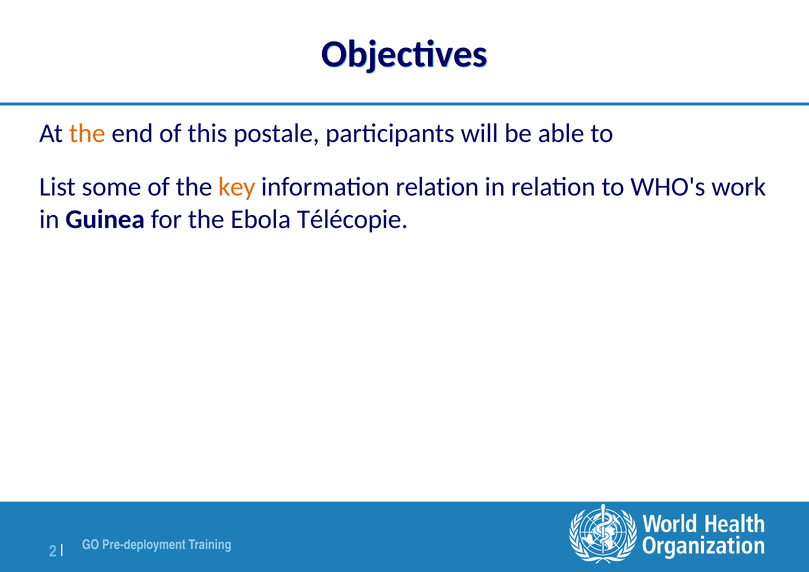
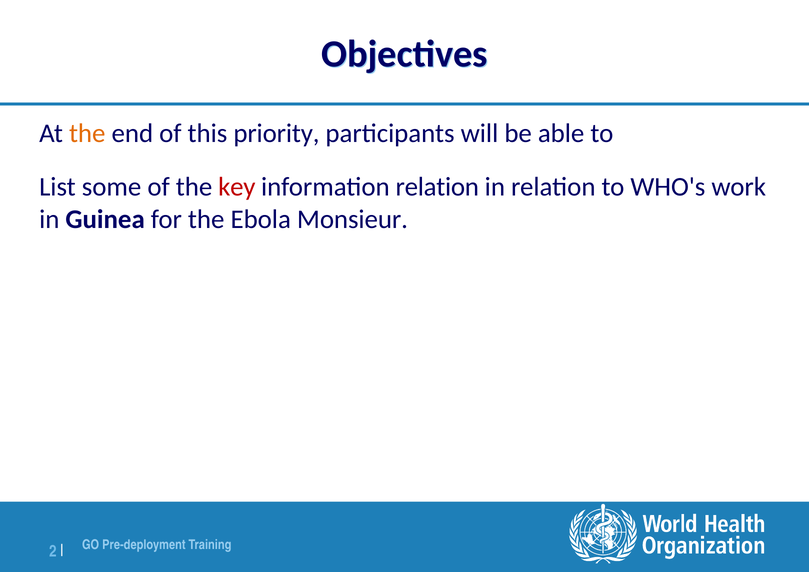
postale: postale -> priority
key colour: orange -> red
Télécopie: Télécopie -> Monsieur
